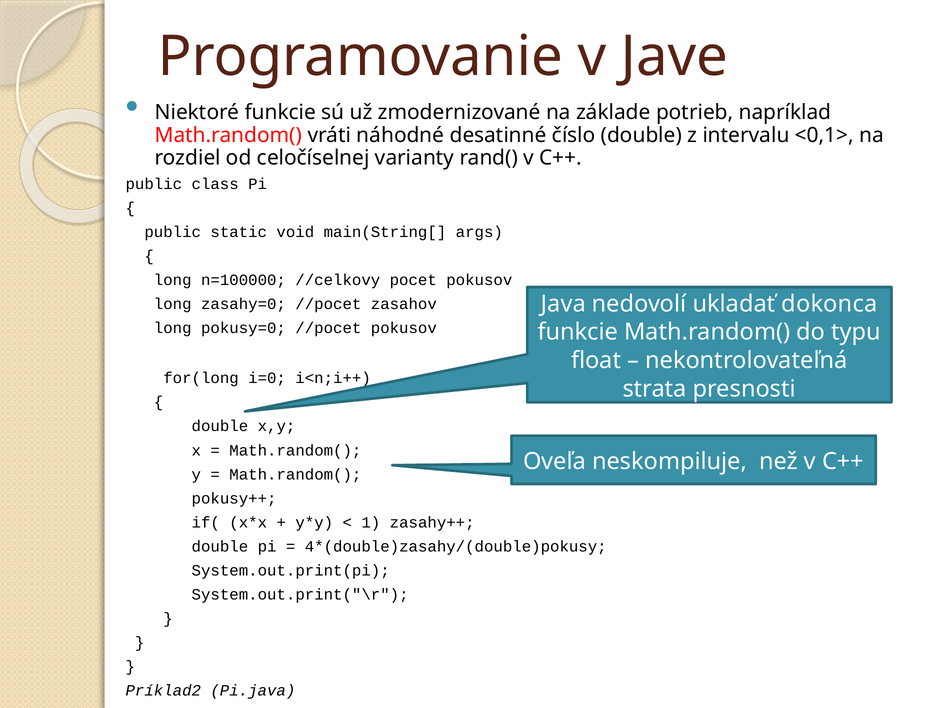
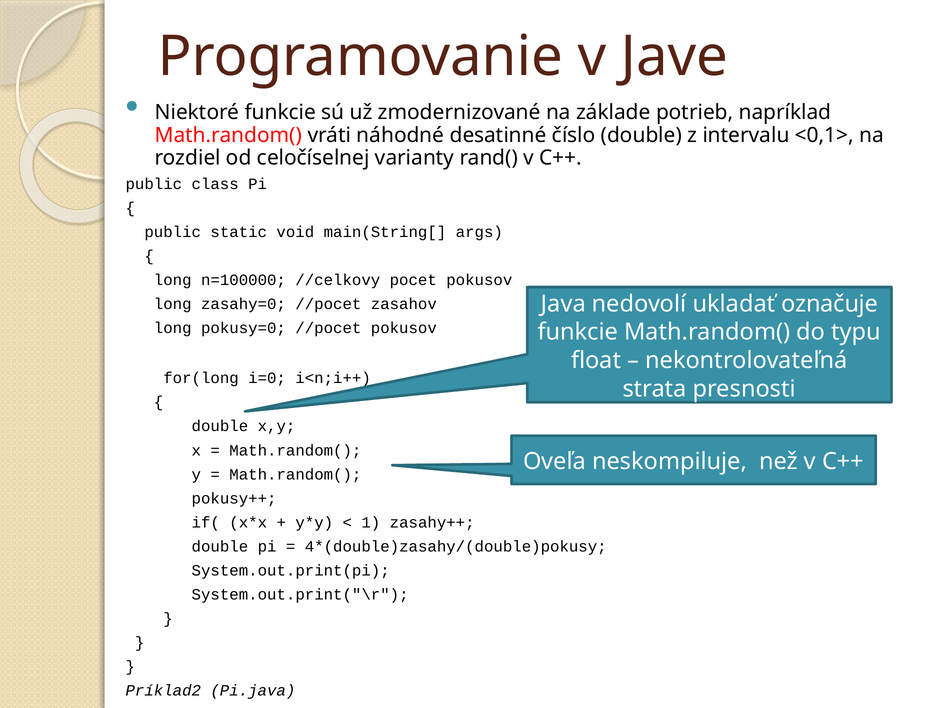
dokonca: dokonca -> označuje
